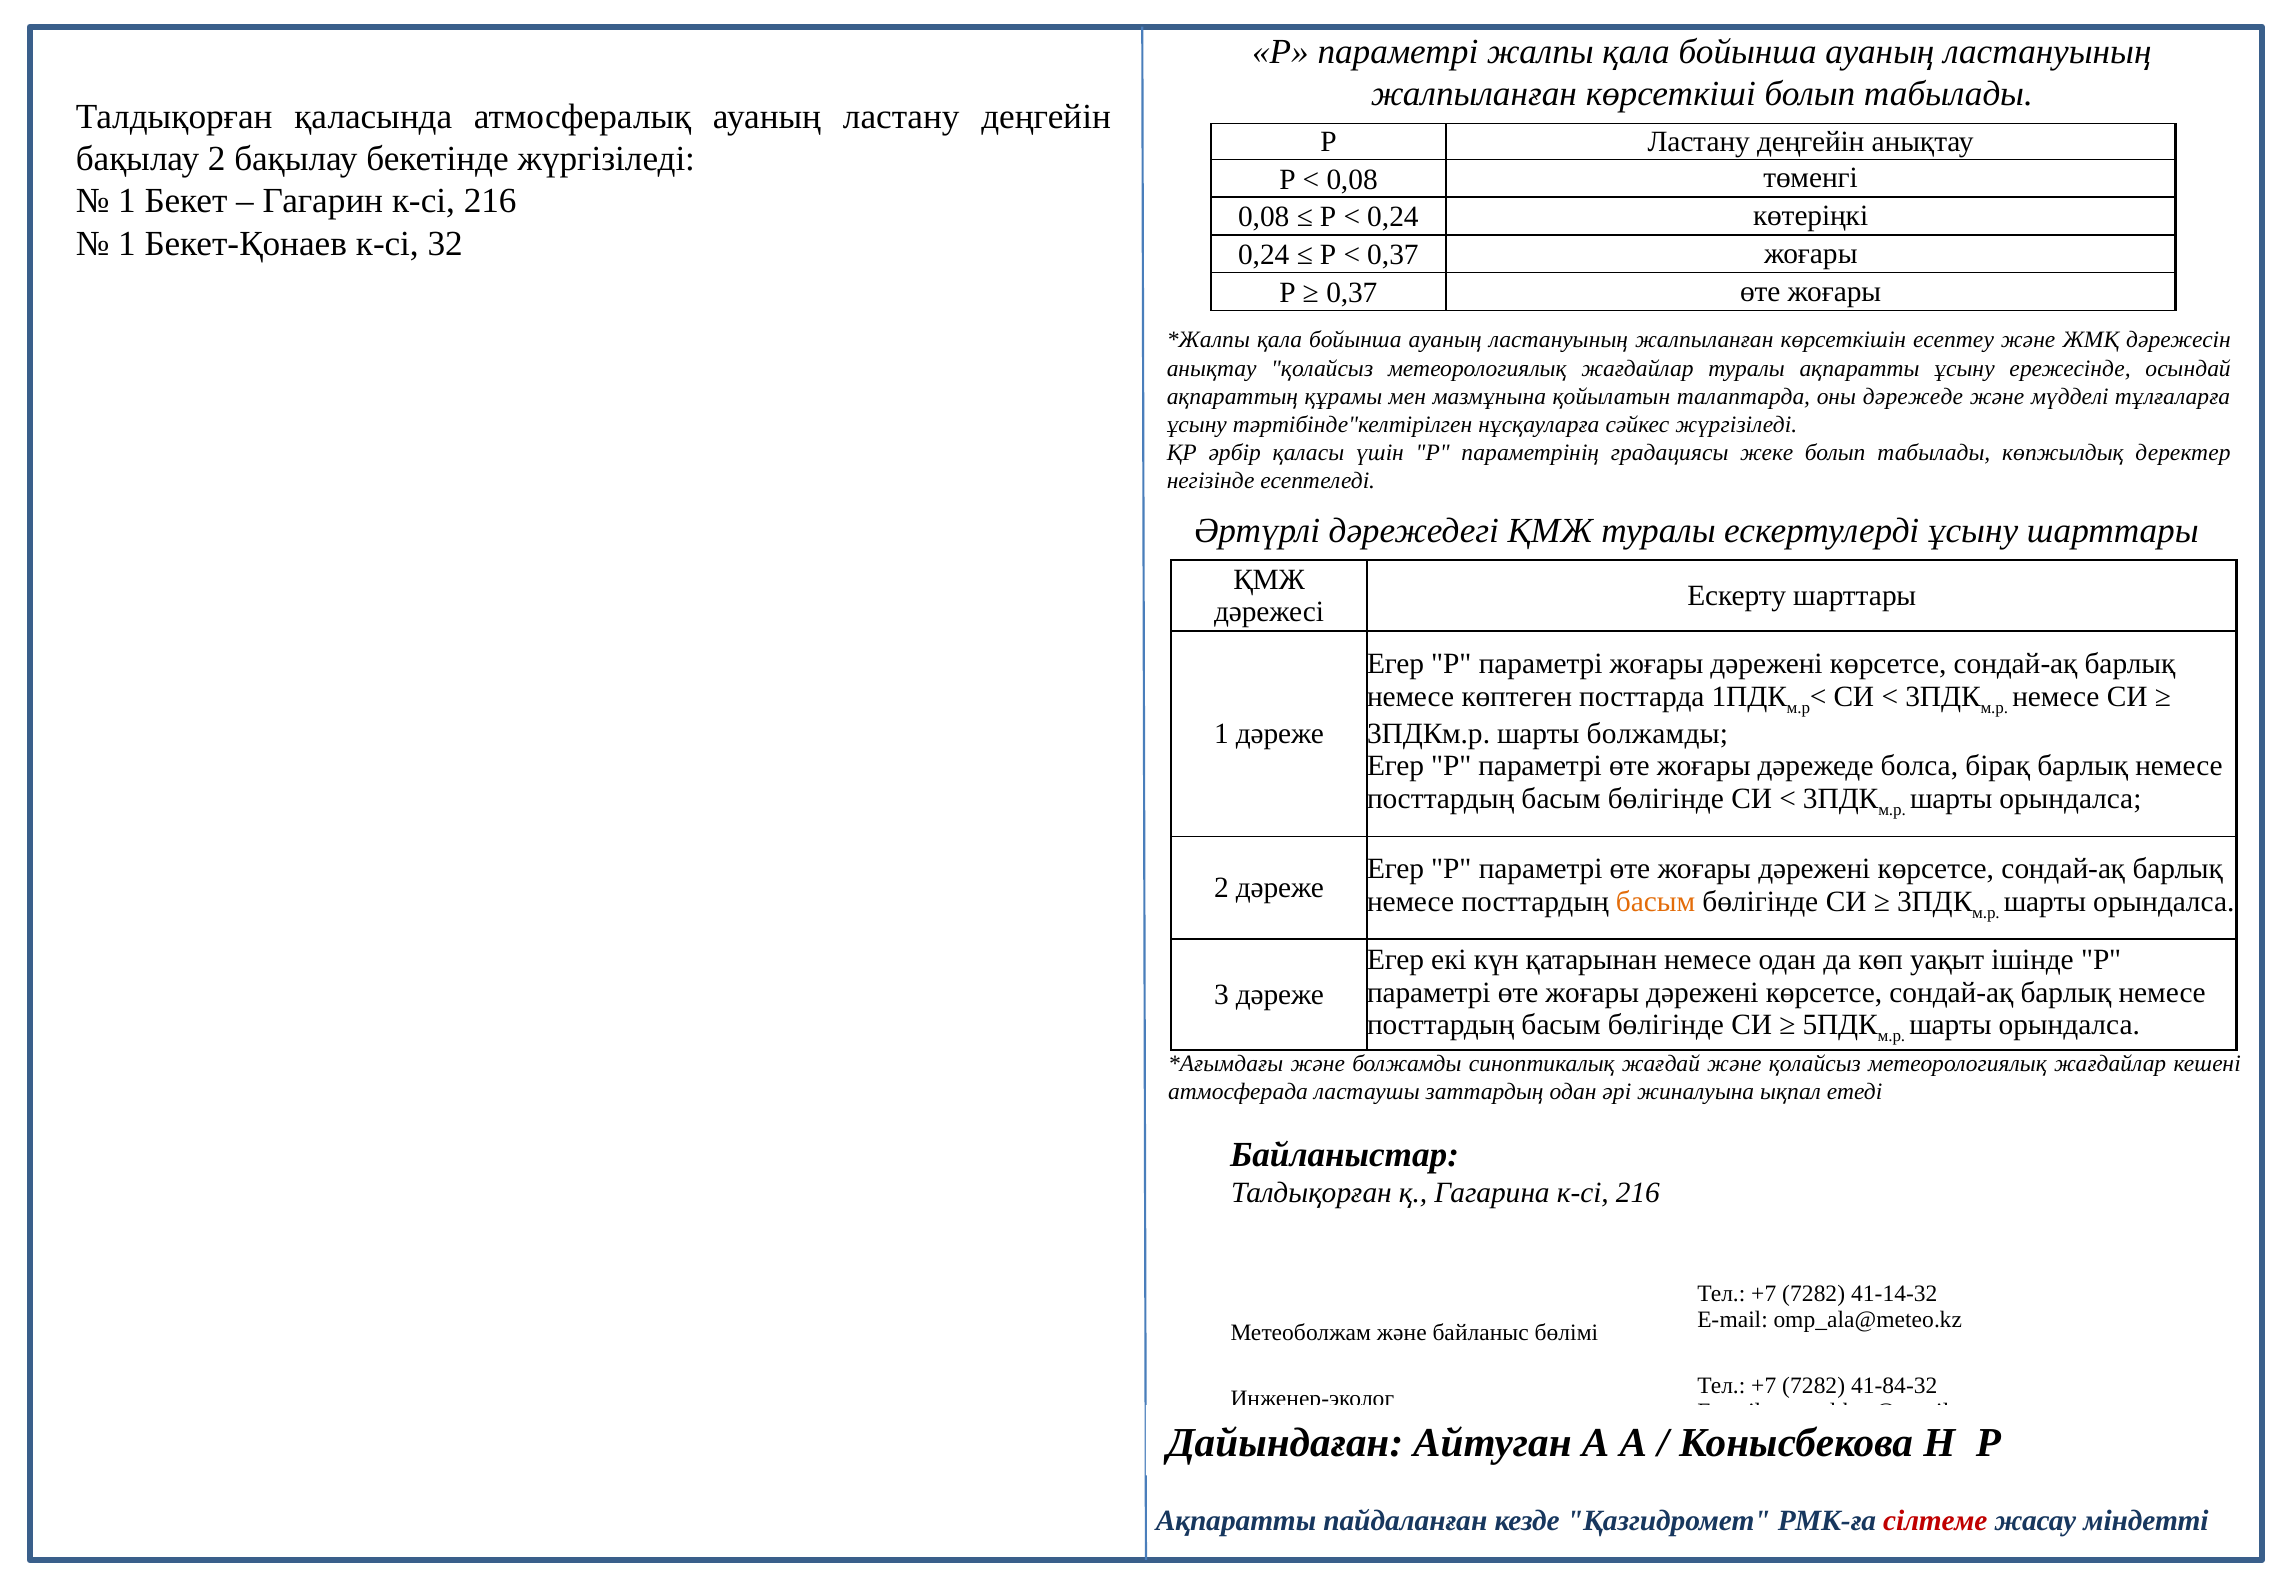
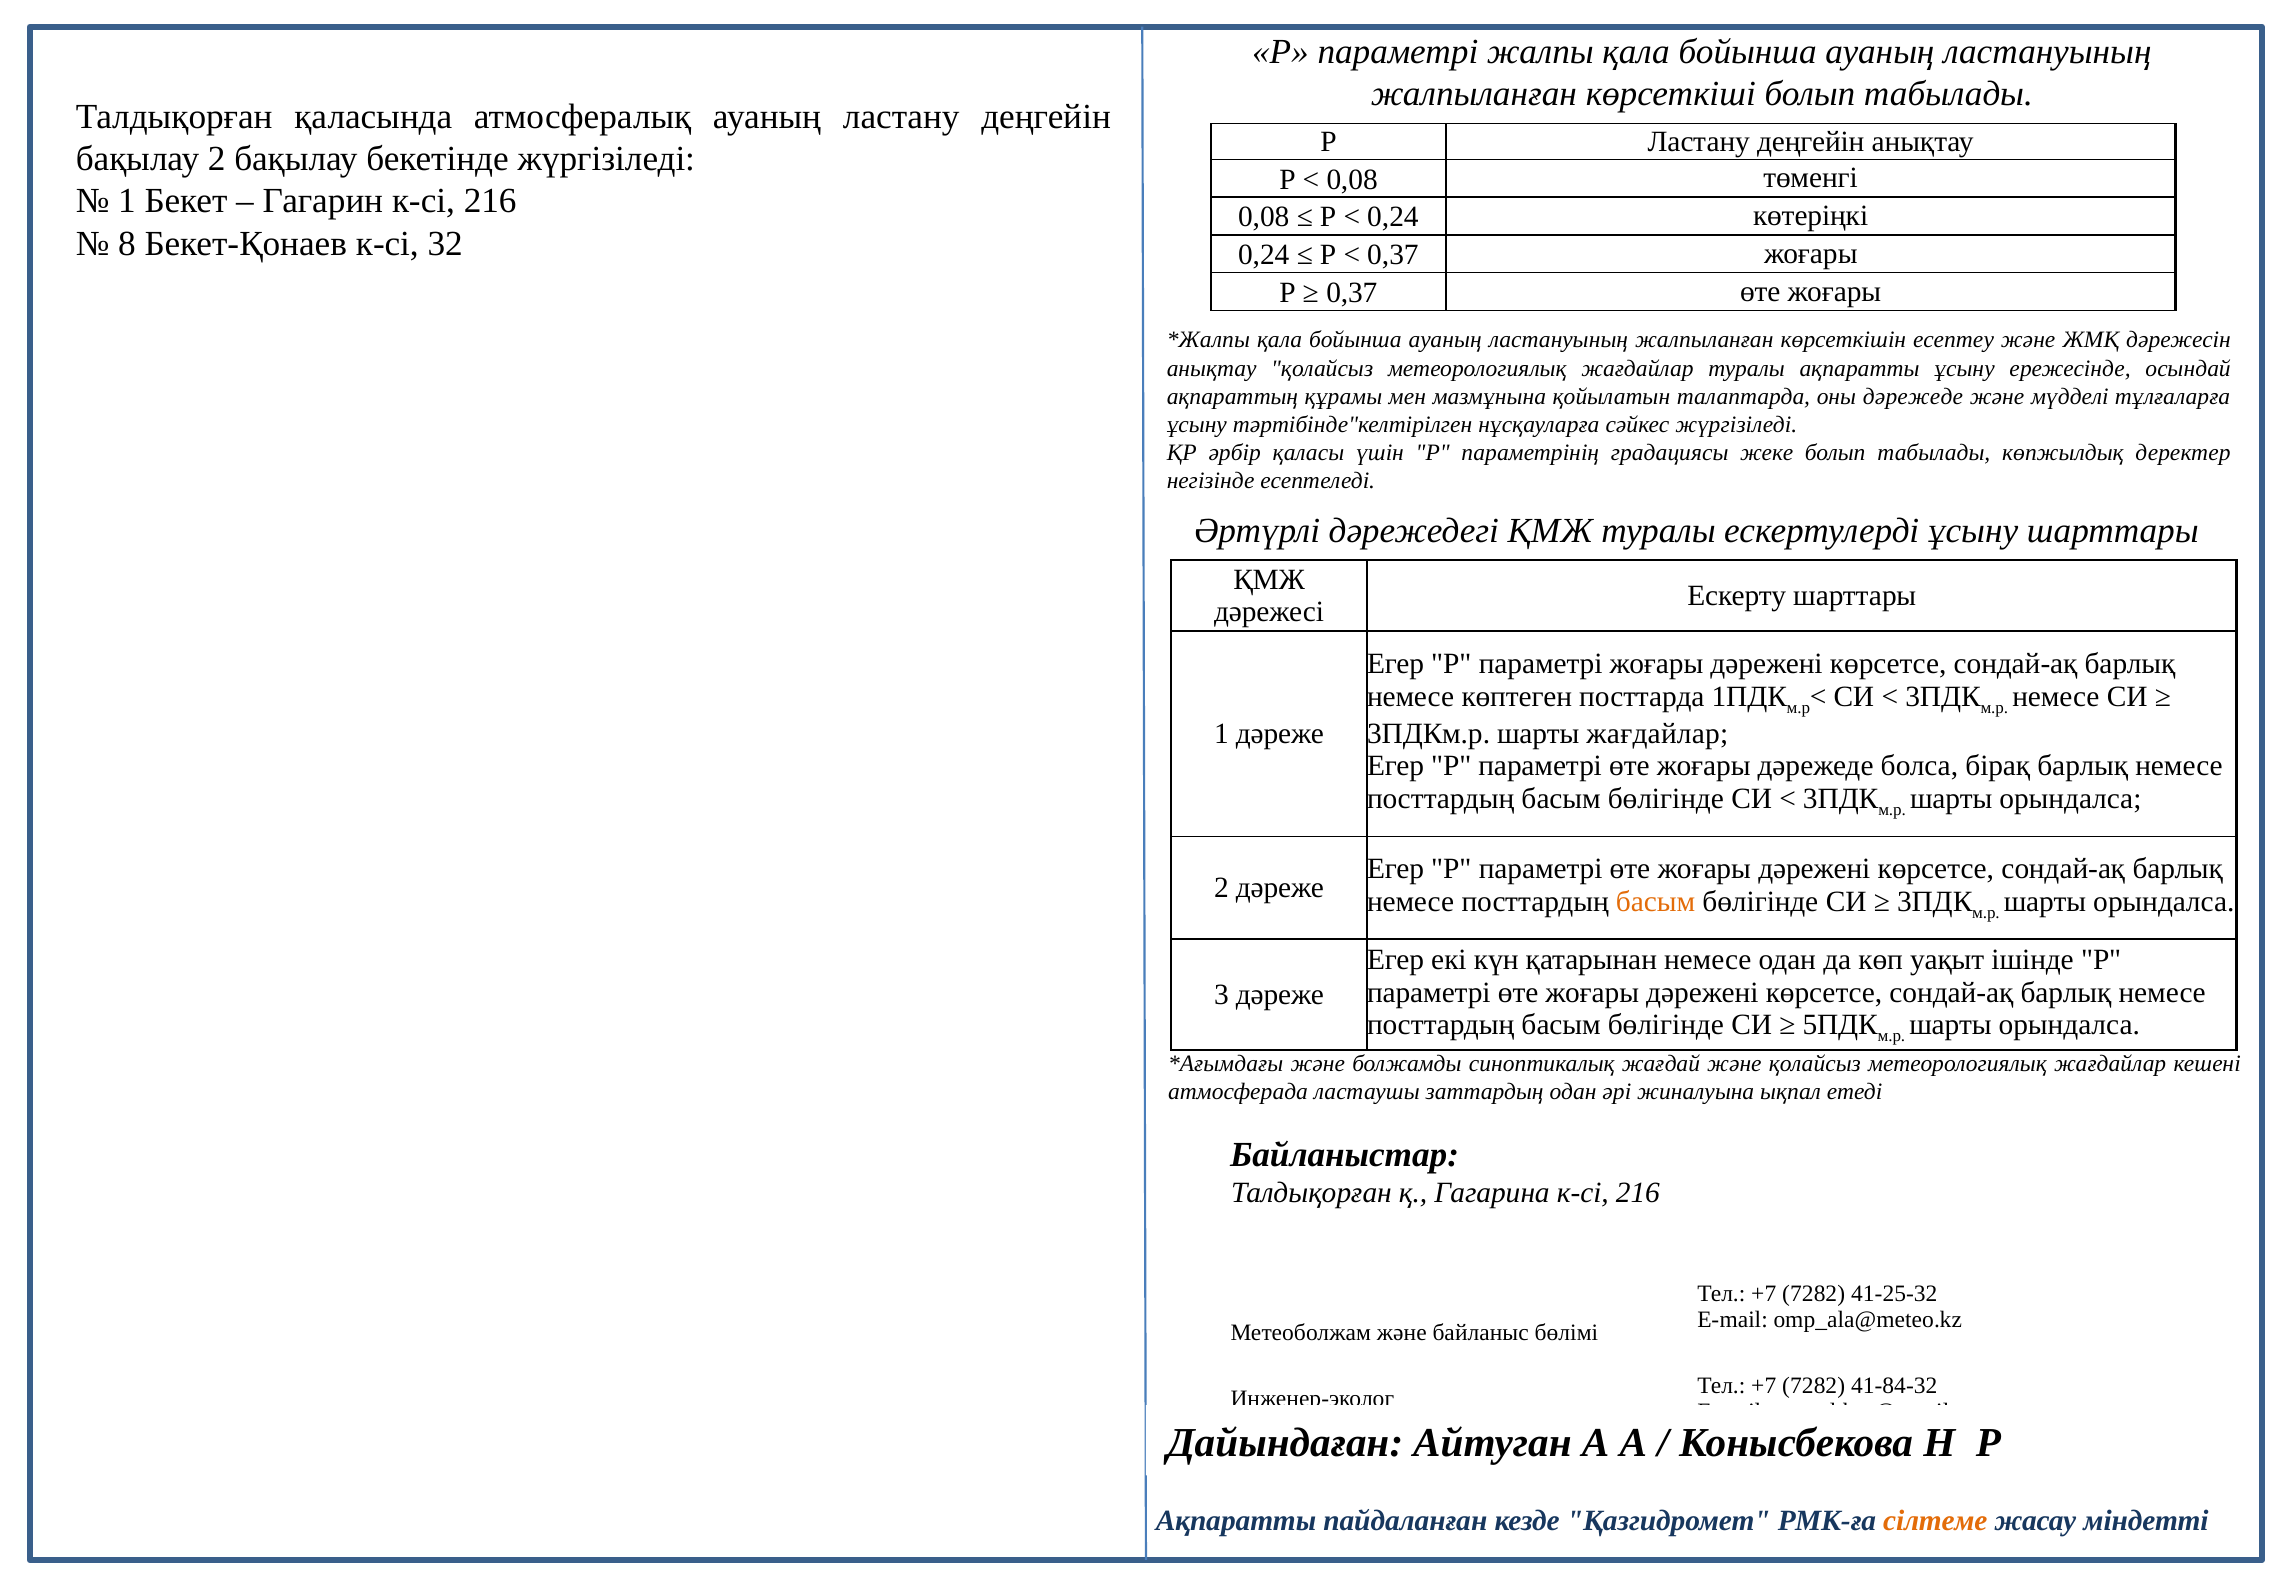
1 at (127, 244): 1 -> 8
шарты болжамды: болжамды -> жағдайлар
41-14-32: 41-14-32 -> 41-25-32
сілтеме colour: red -> orange
